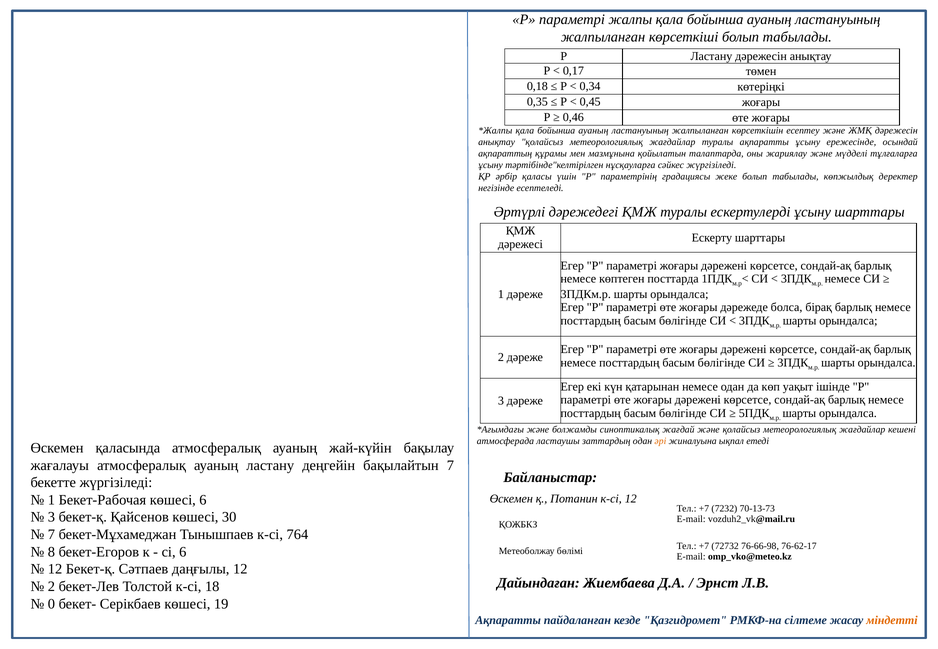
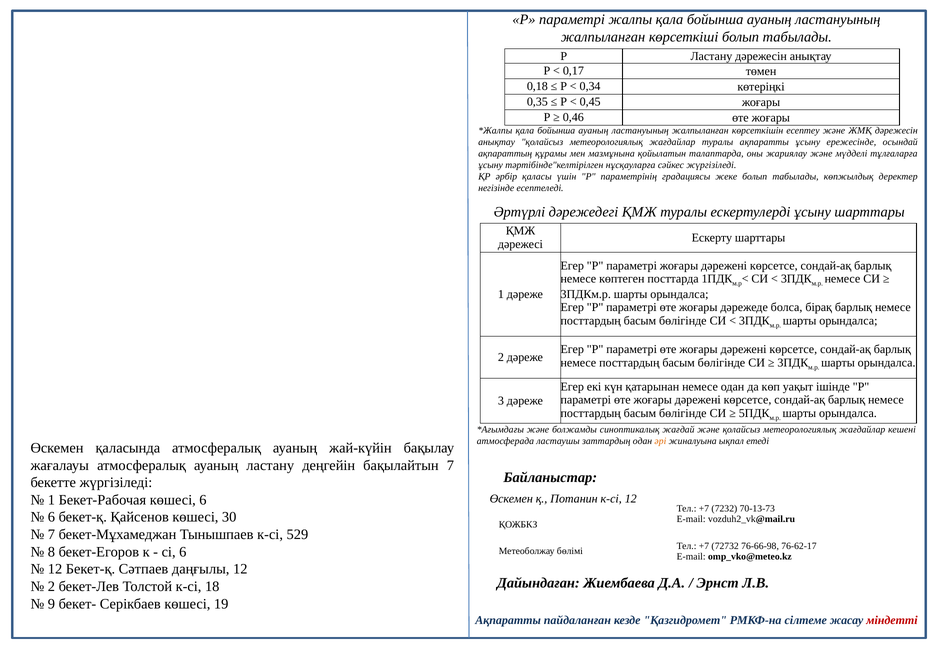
3 at (51, 518): 3 -> 6
764: 764 -> 529
0: 0 -> 9
міндетті colour: orange -> red
